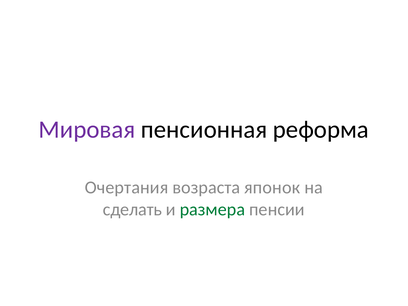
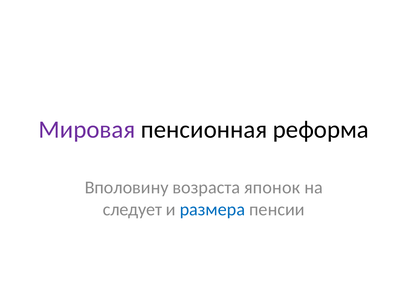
Очертания: Очертания -> Вполовину
сделать: сделать -> следует
размера colour: green -> blue
